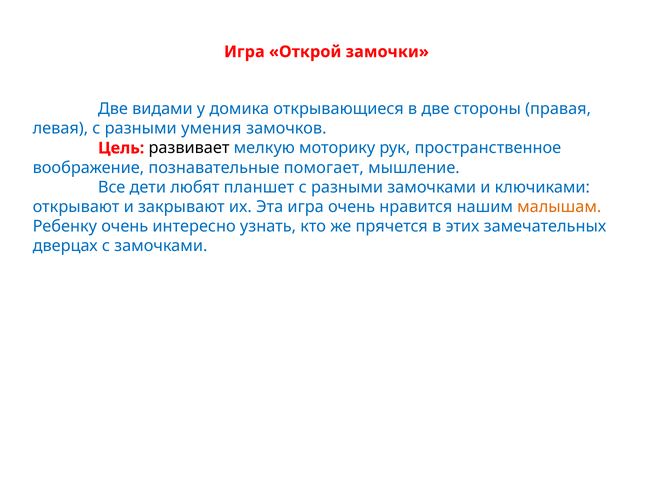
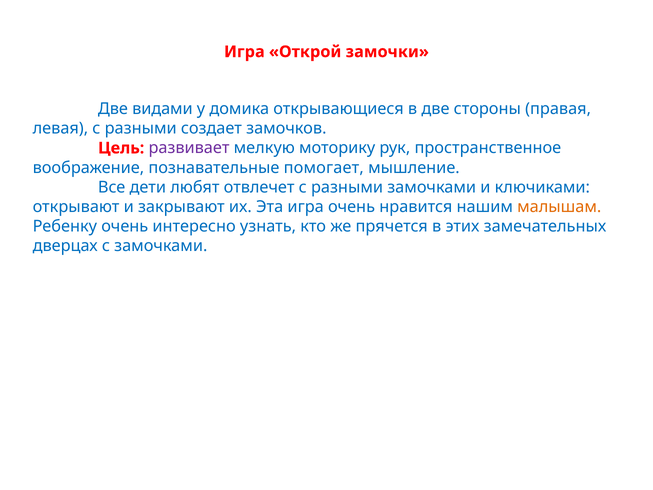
умения: умения -> создает
развивает colour: black -> purple
планшет: планшет -> отвлечет
